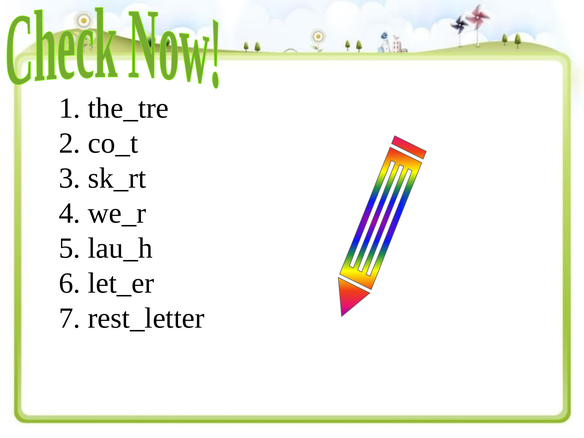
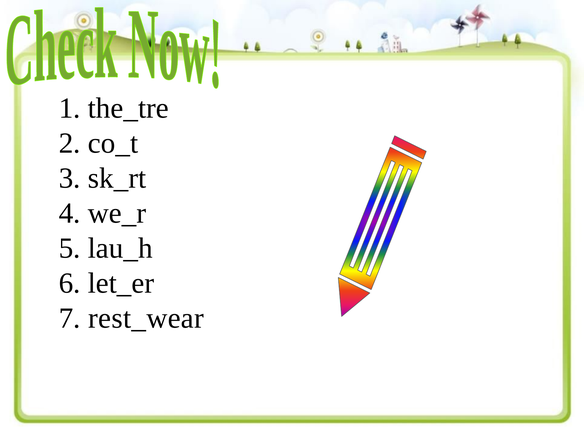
rest_letter: rest_letter -> rest_wear
